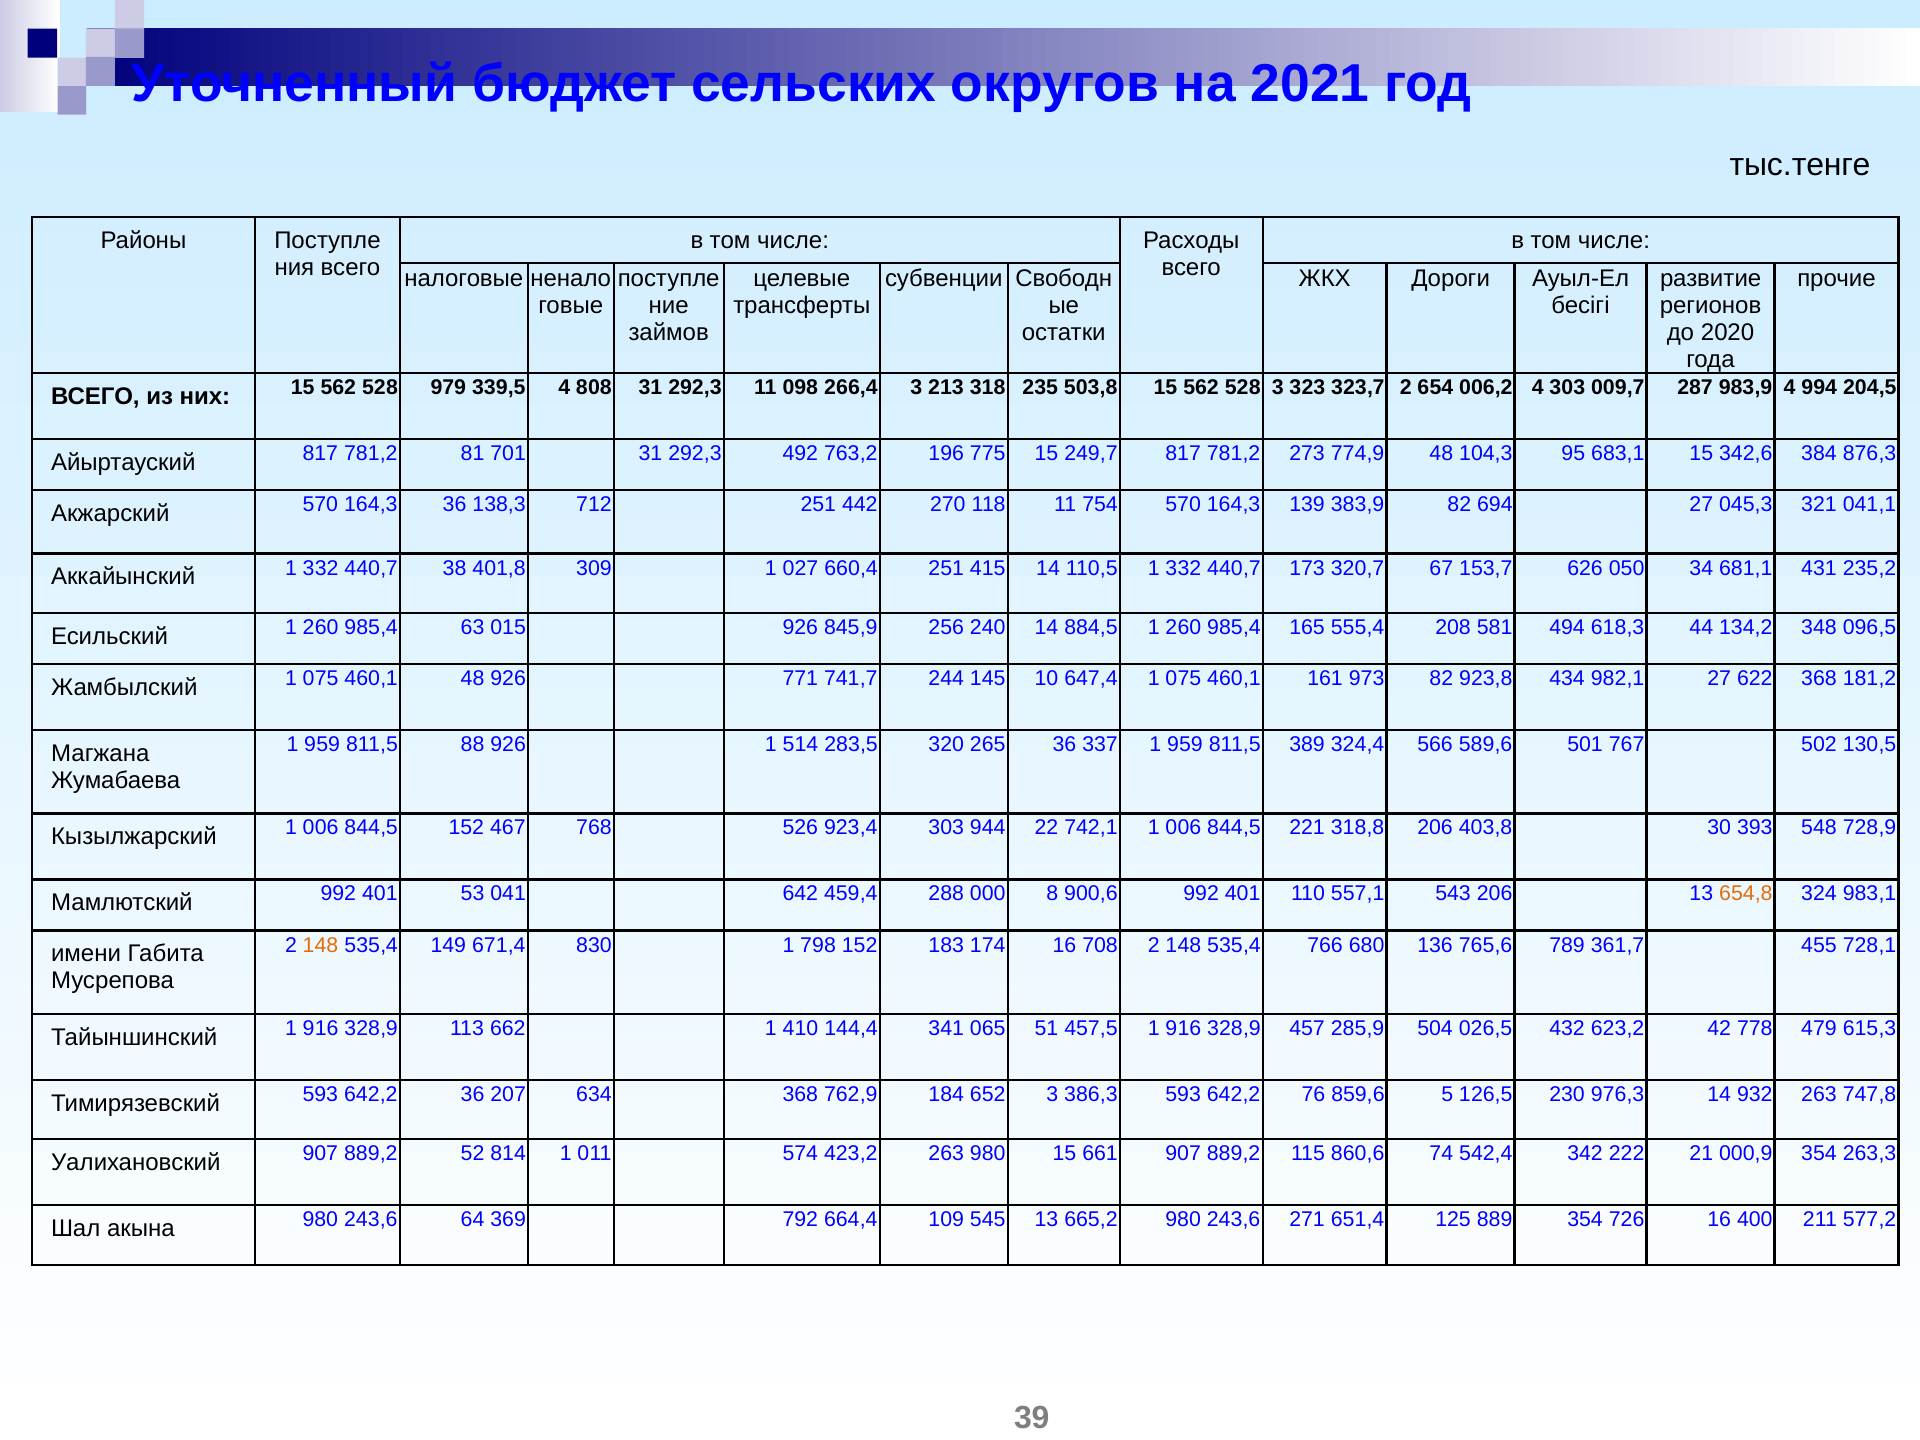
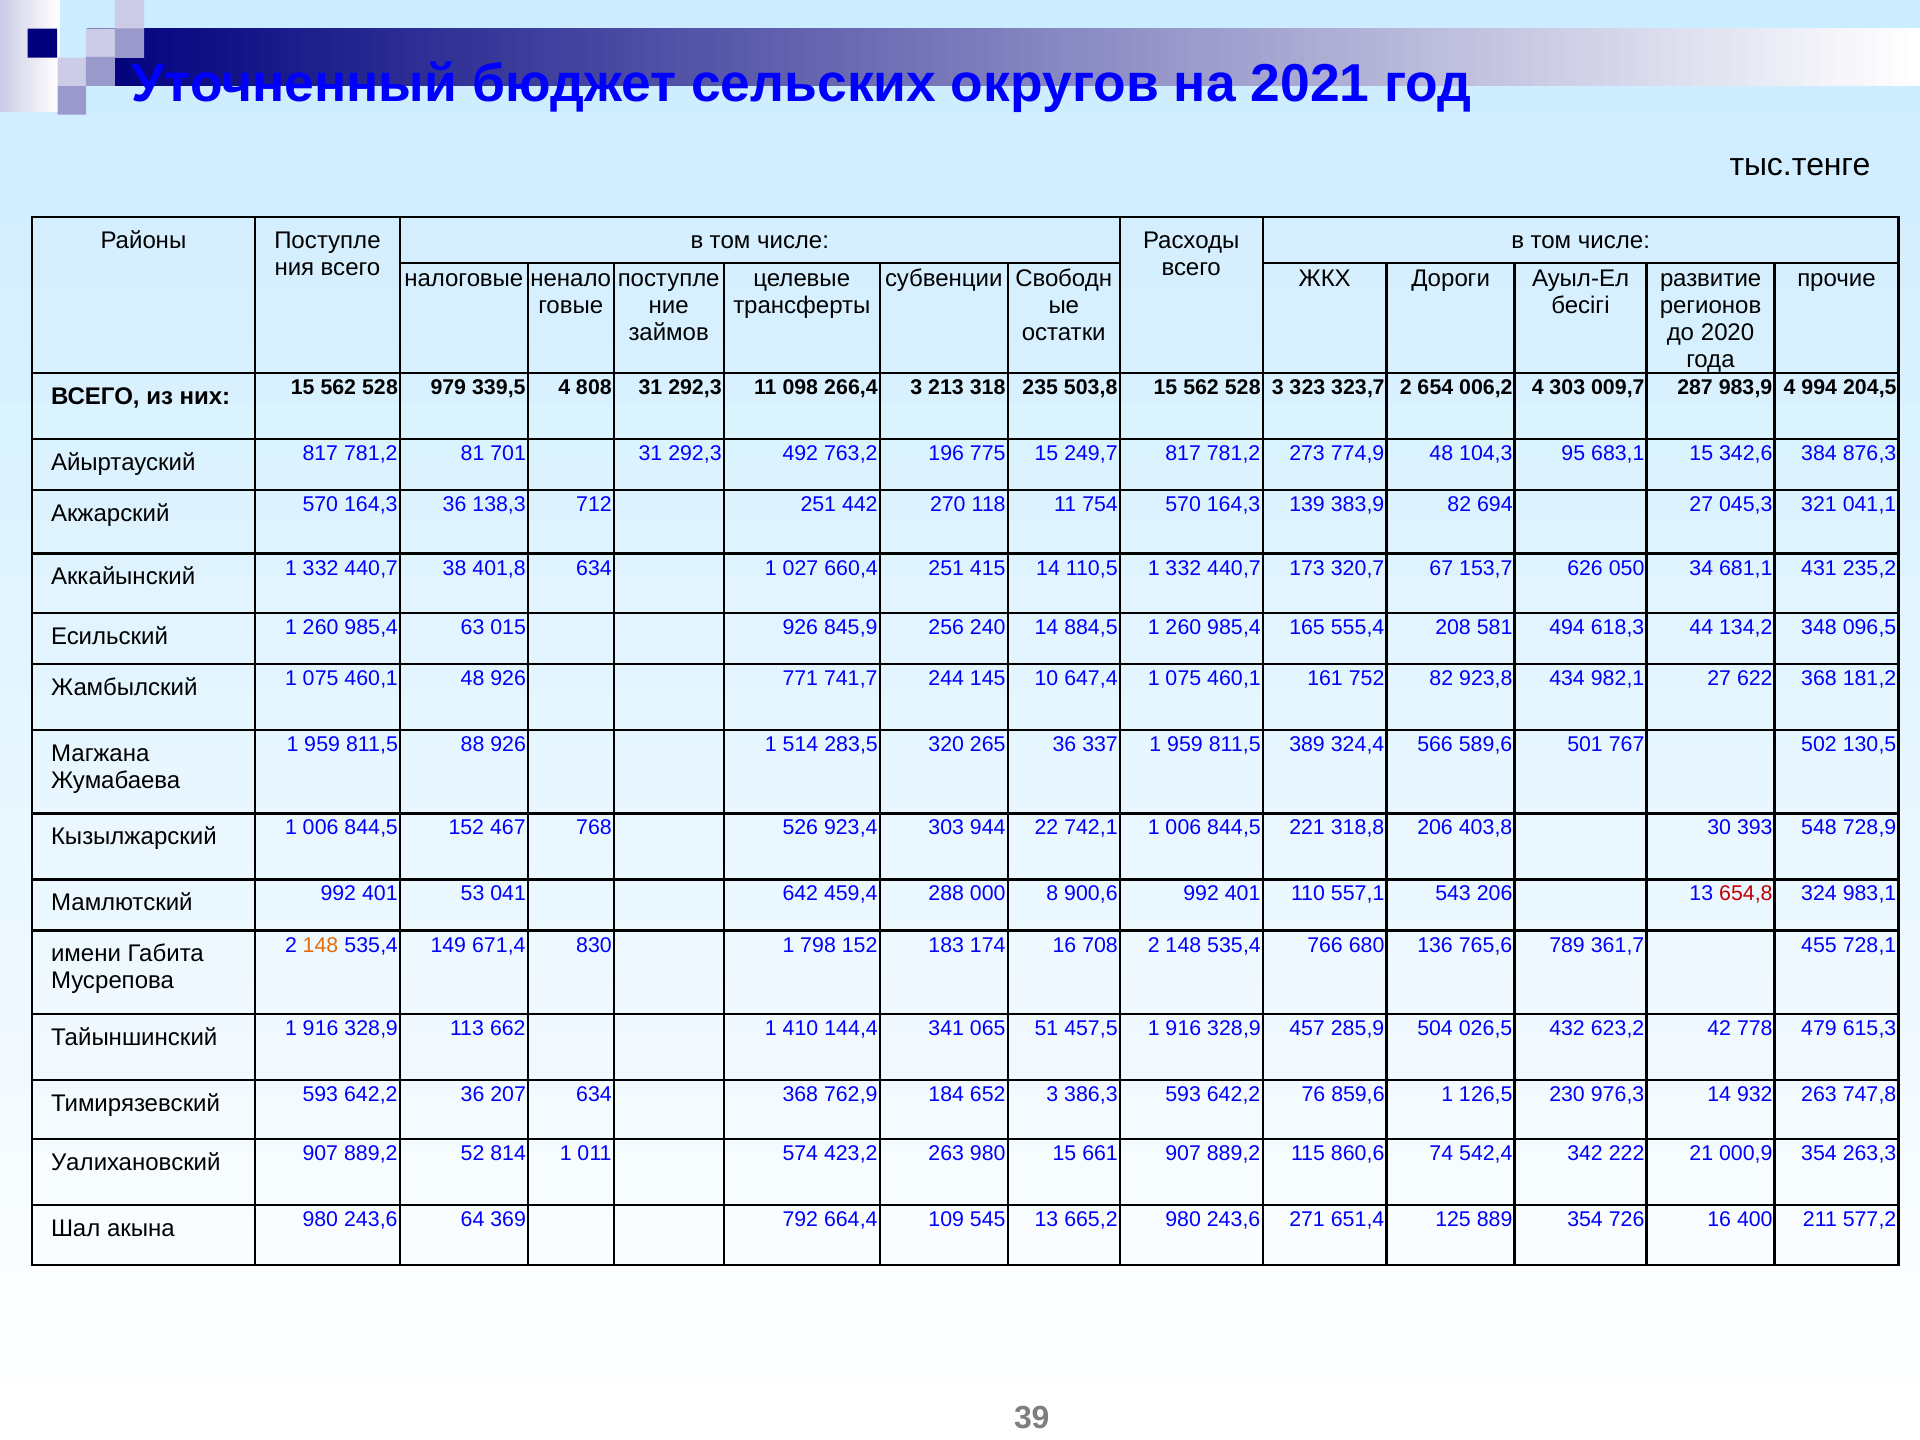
401,8 309: 309 -> 634
973: 973 -> 752
654,8 colour: orange -> red
859,6 5: 5 -> 1
